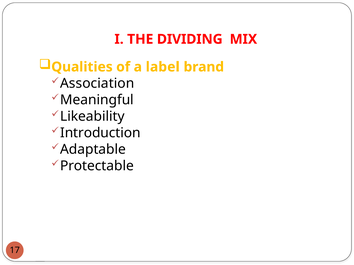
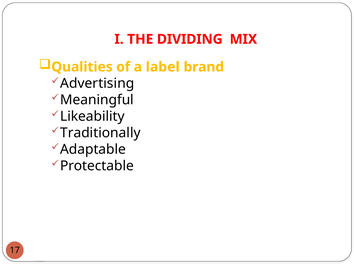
Association: Association -> Advertising
Introduction: Introduction -> Traditionally
